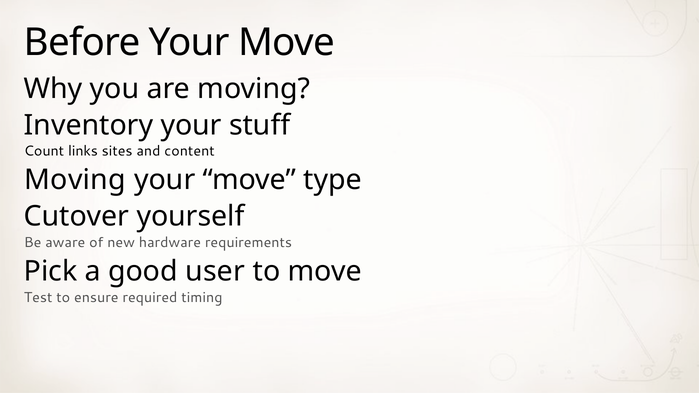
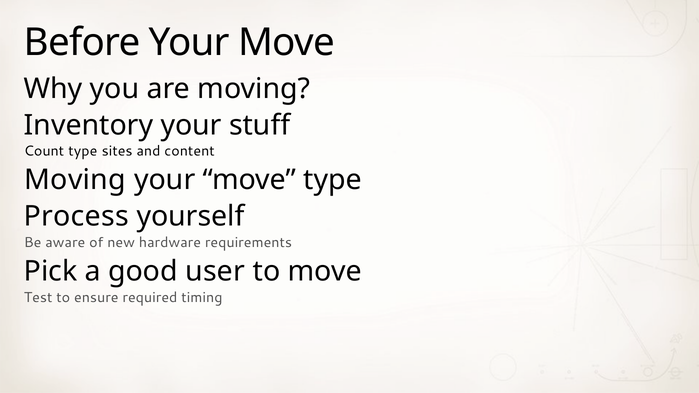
Count links: links -> type
Cutover: Cutover -> Process
